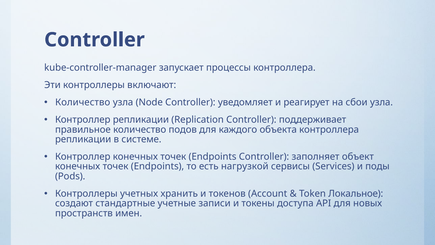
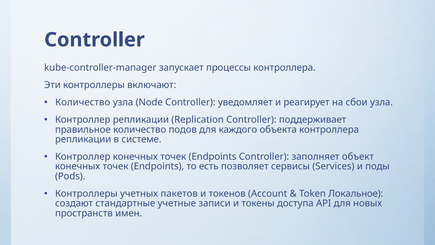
нагрузкой: нагрузкой -> позволяет
хранить: хранить -> пакетов
